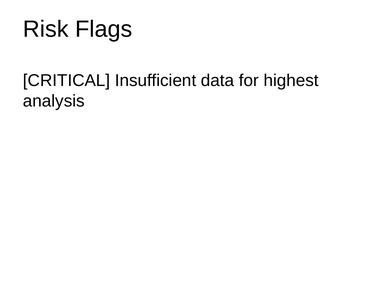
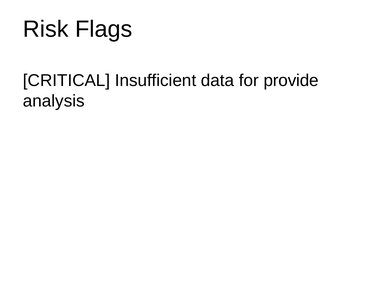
highest: highest -> provide
